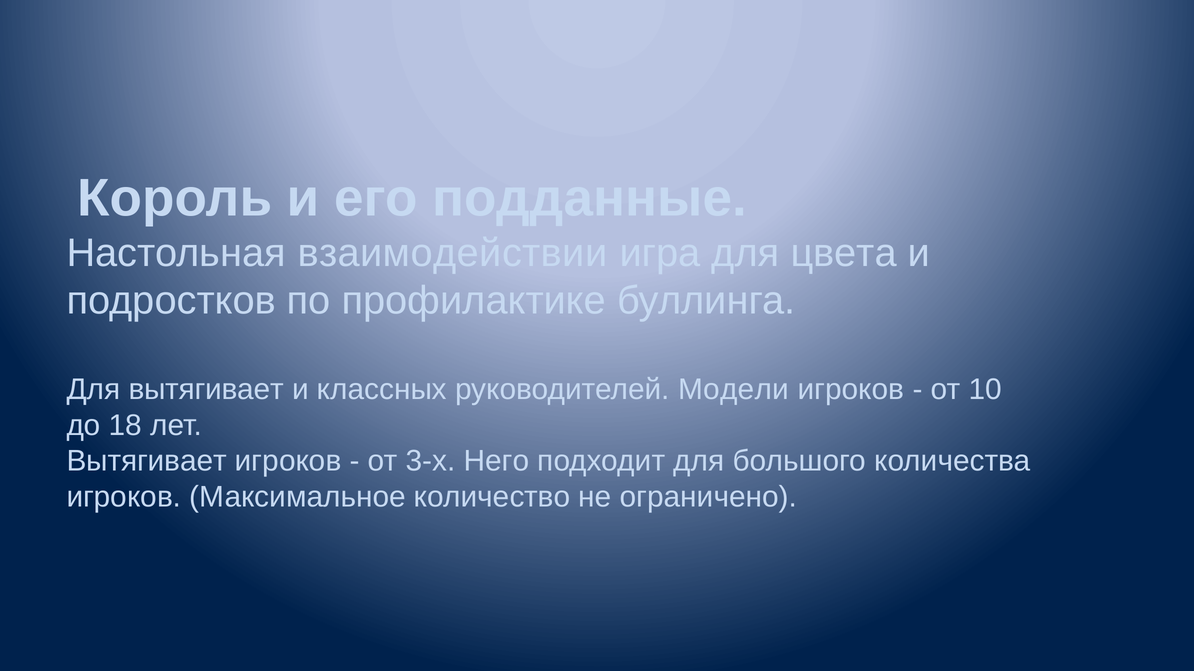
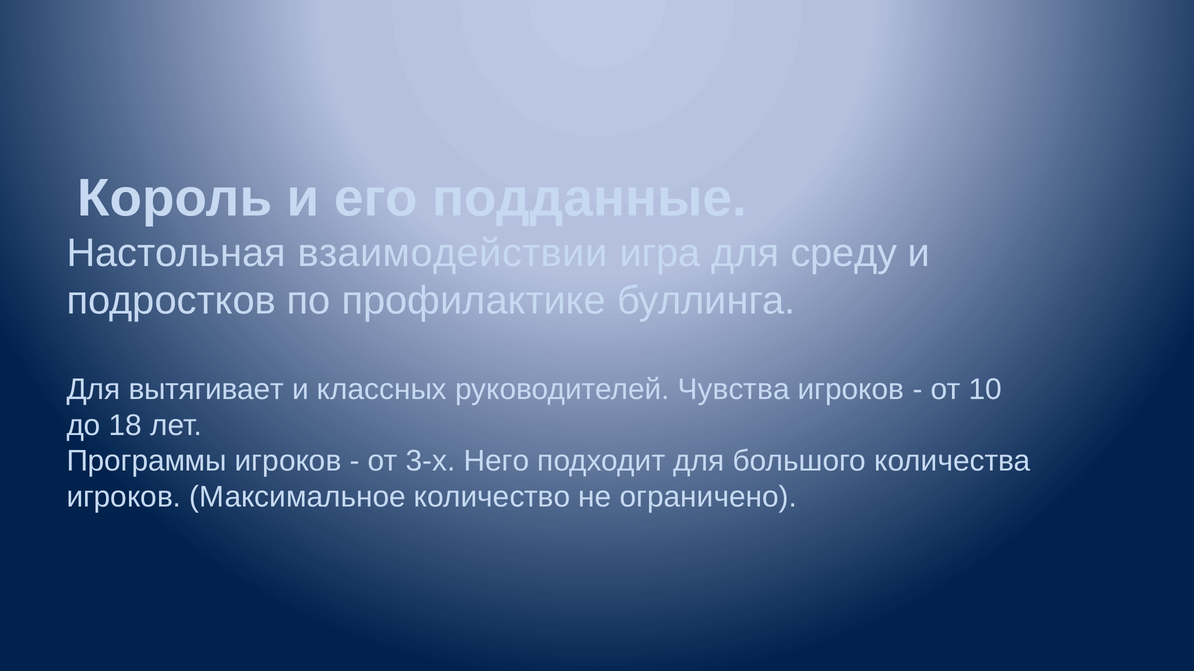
цвета: цвета -> среду
Модели: Модели -> Чувства
Вытягивает at (147, 461): Вытягивает -> Программы
